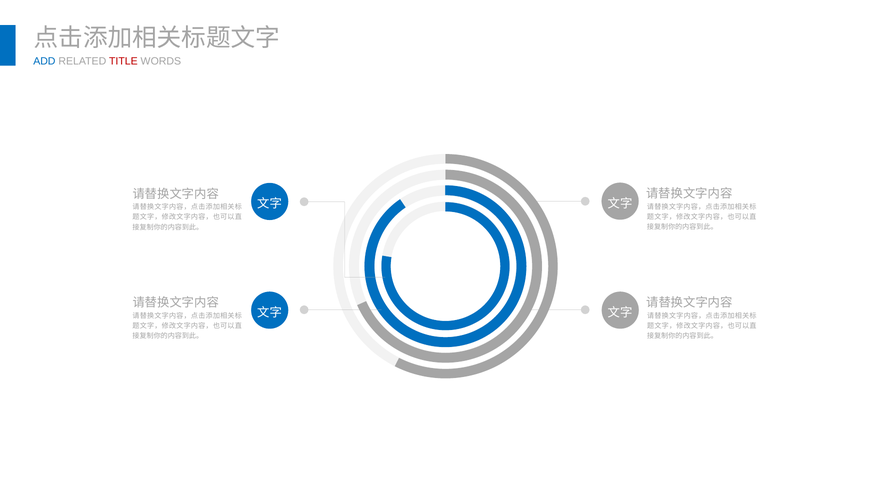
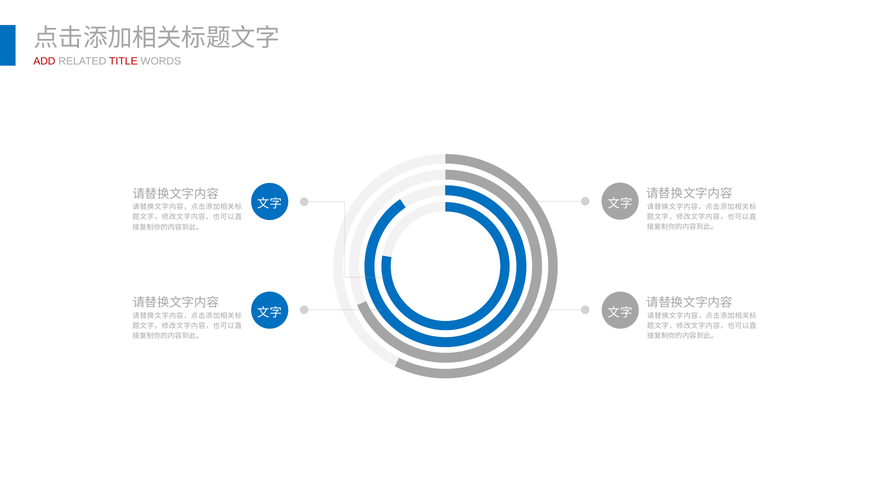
ADD colour: blue -> red
